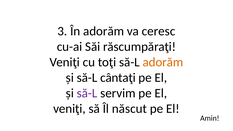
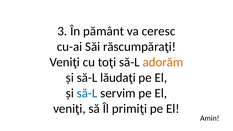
În adorăm: adorăm -> pământ
cântaţi: cântaţi -> lăudaţi
să-L at (87, 93) colour: purple -> blue
născut: născut -> primiţi
